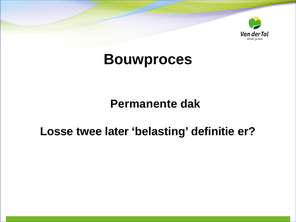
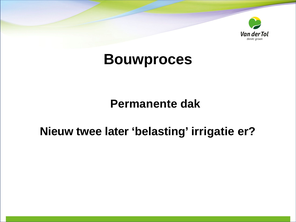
Losse: Losse -> Nieuw
definitie: definitie -> irrigatie
